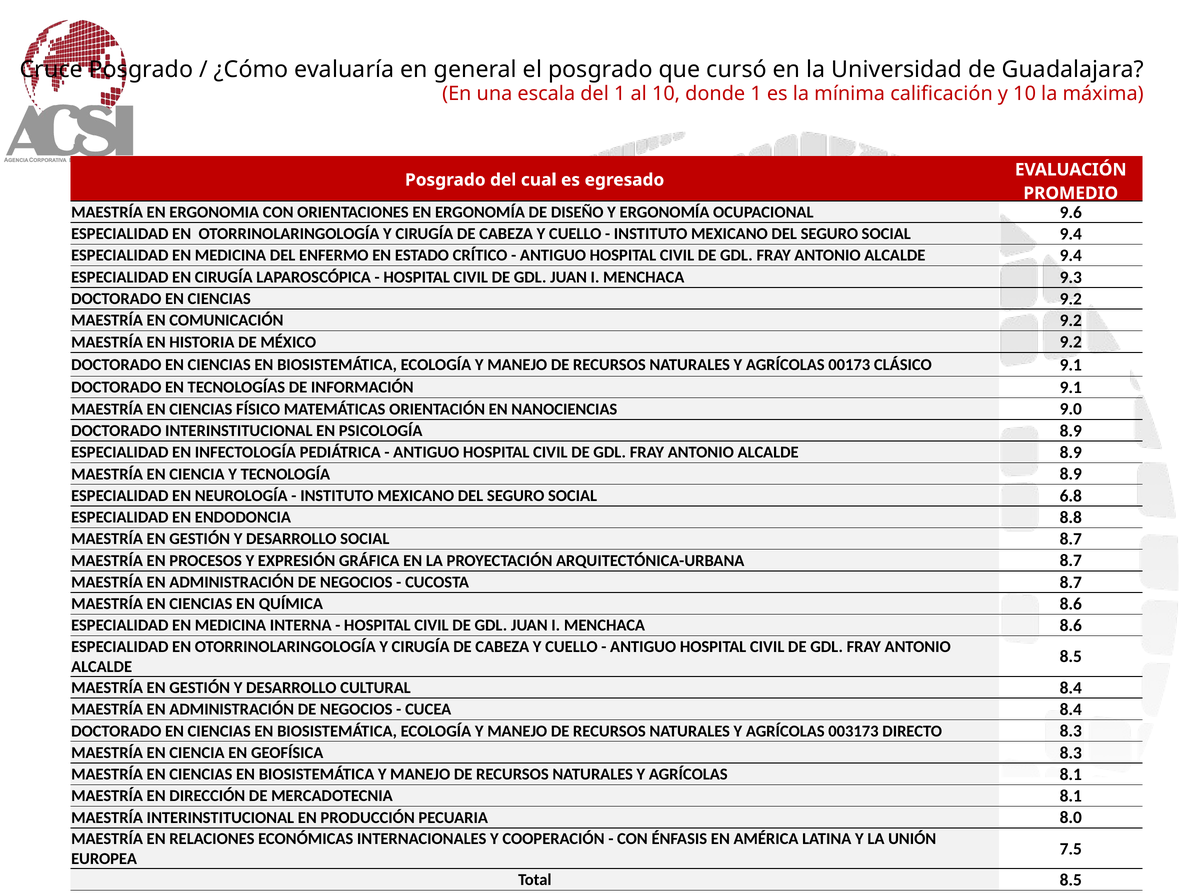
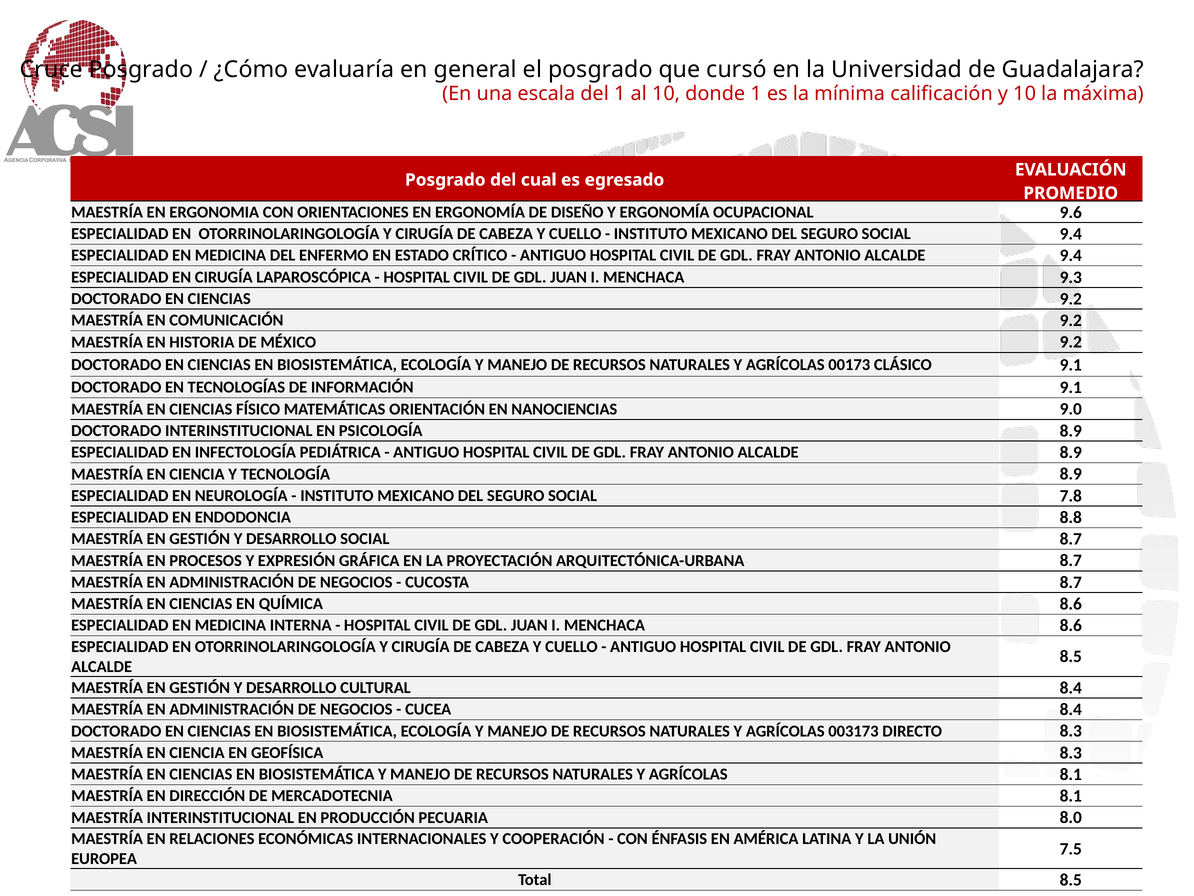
6.8: 6.8 -> 7.8
